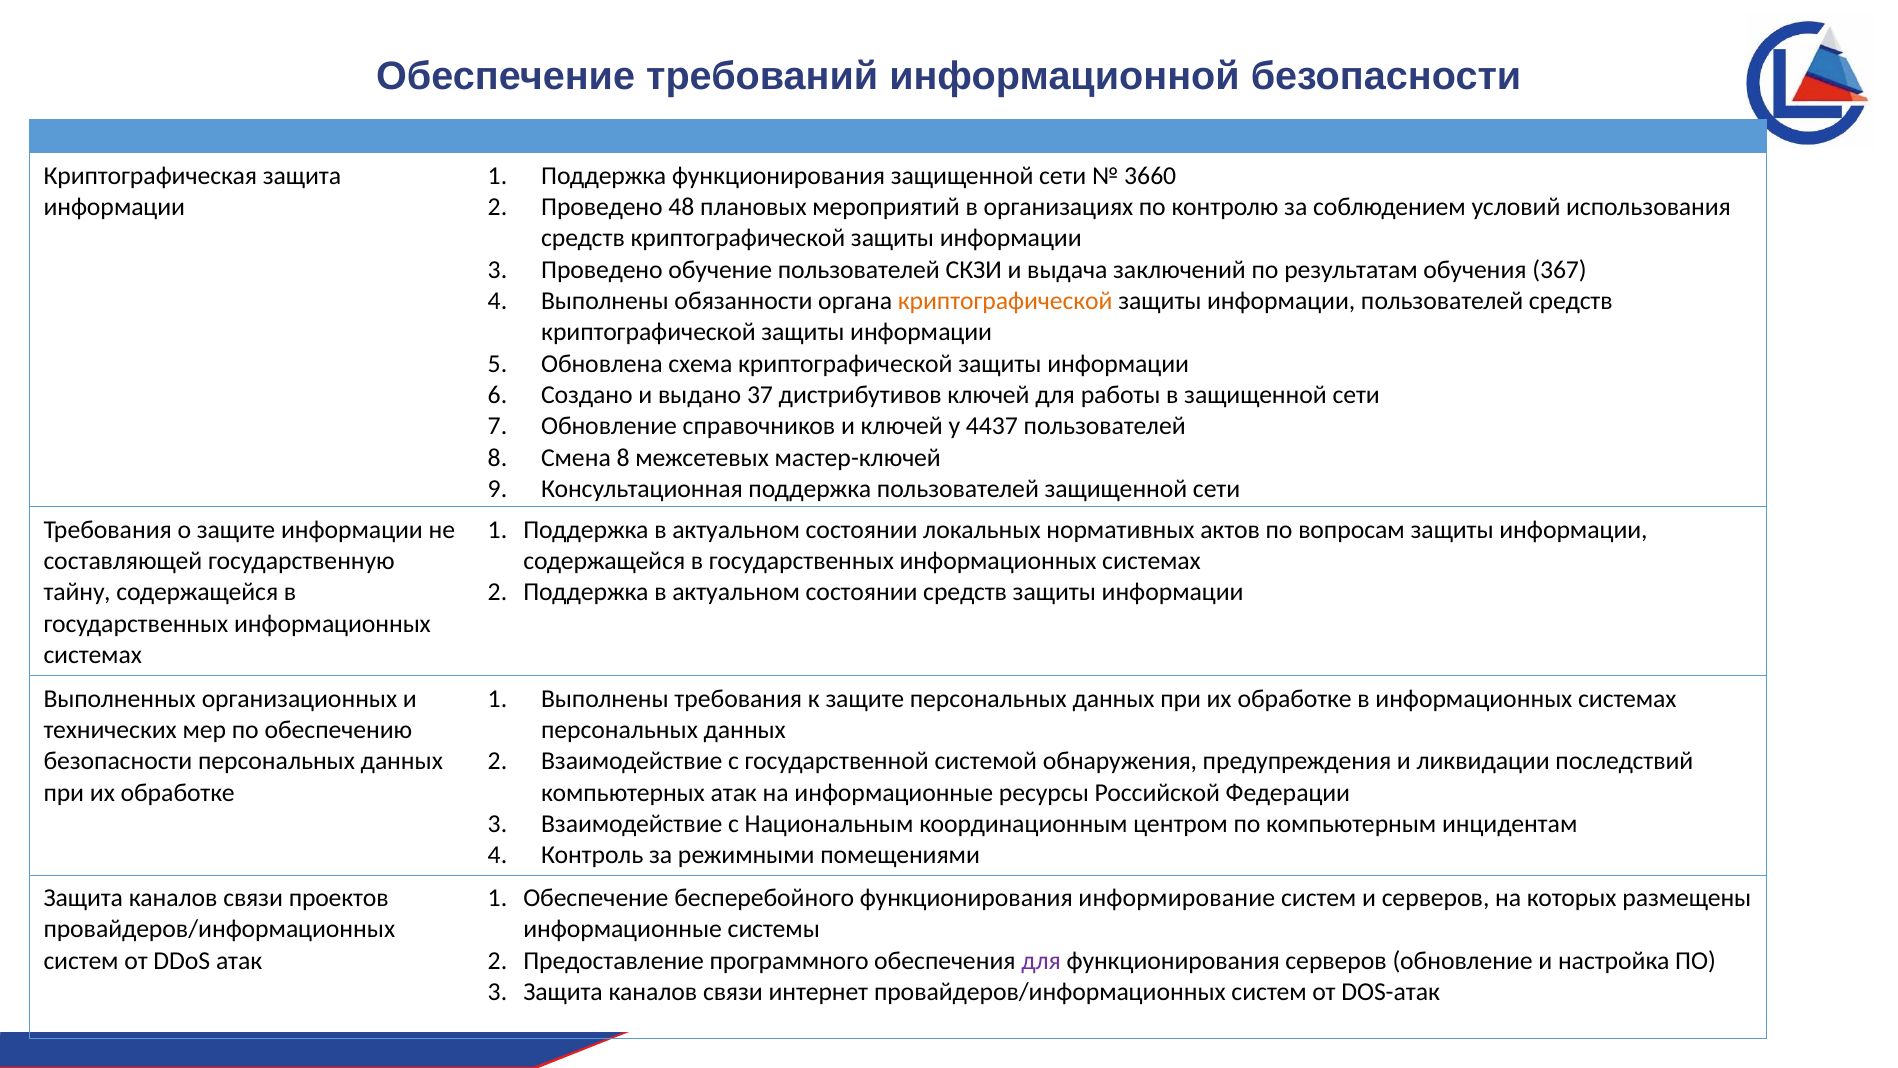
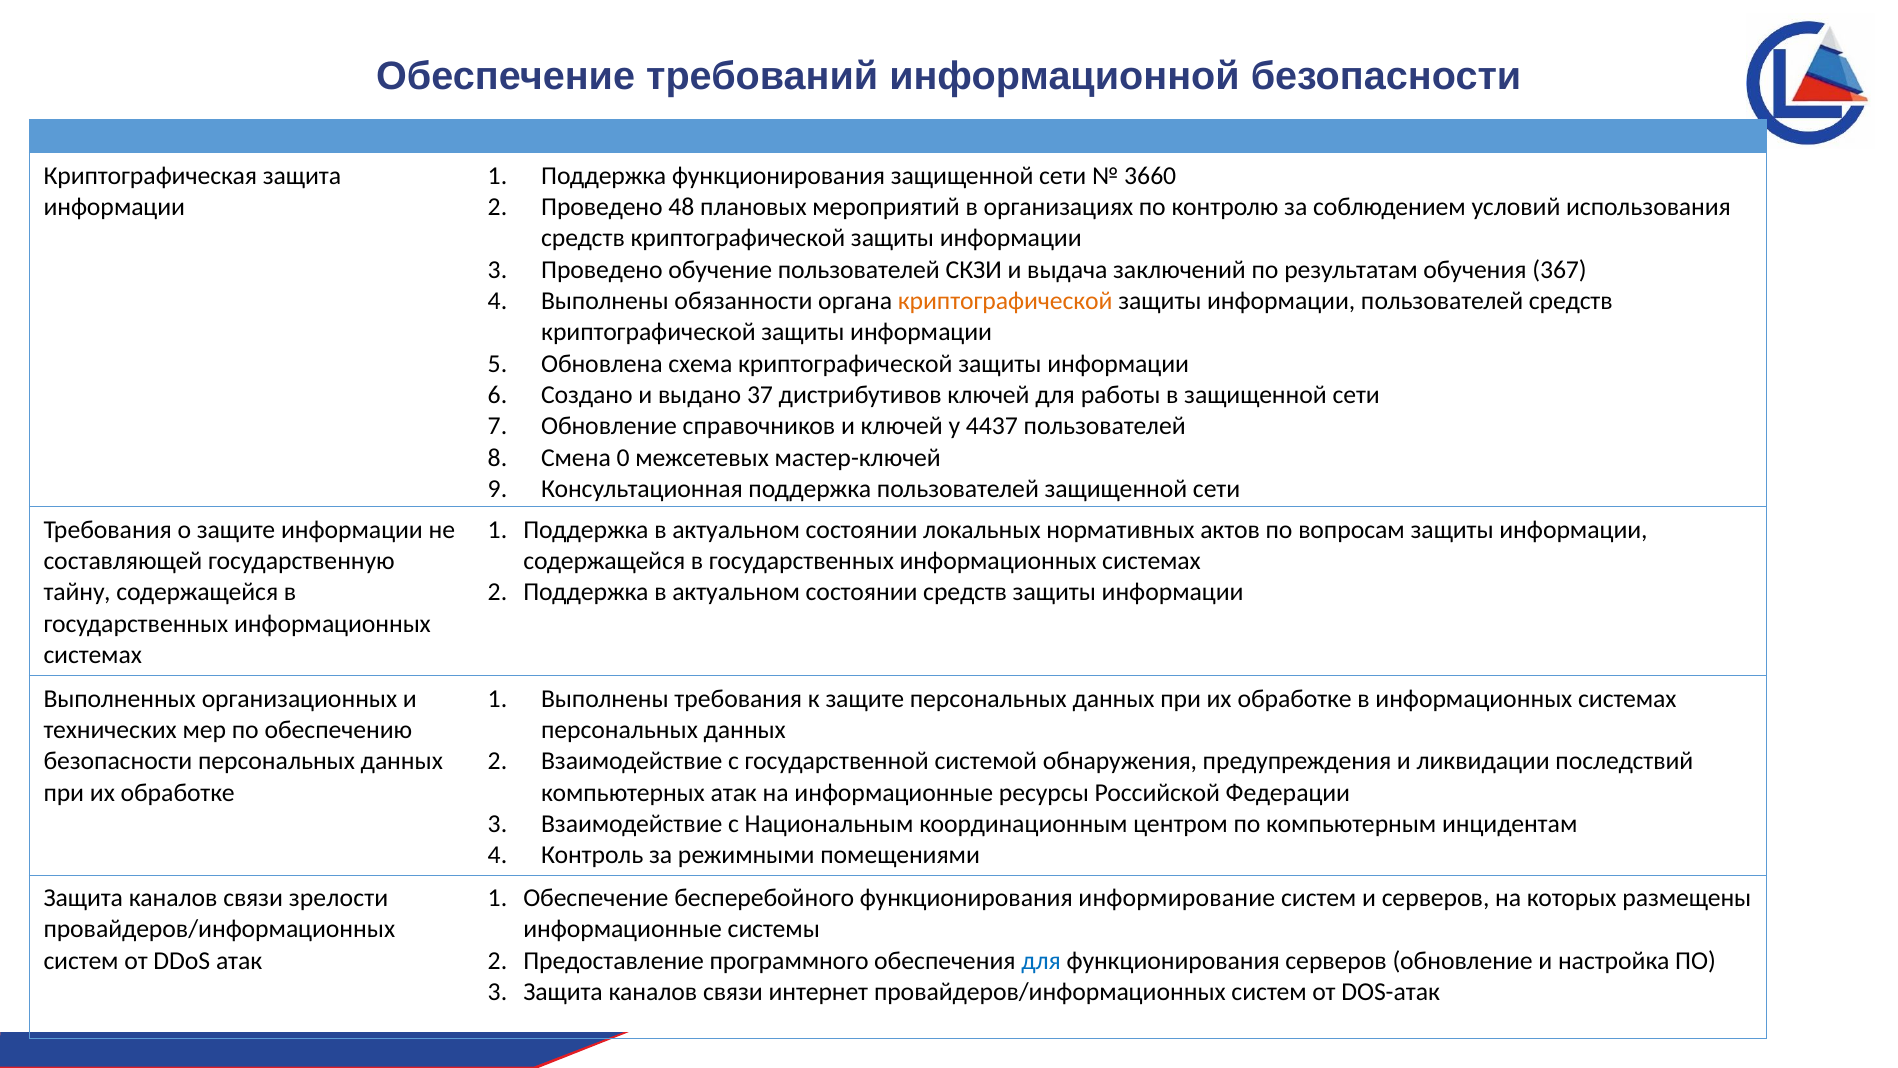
Смена 8: 8 -> 0
проектов: проектов -> зрелости
для at (1041, 960) colour: purple -> blue
